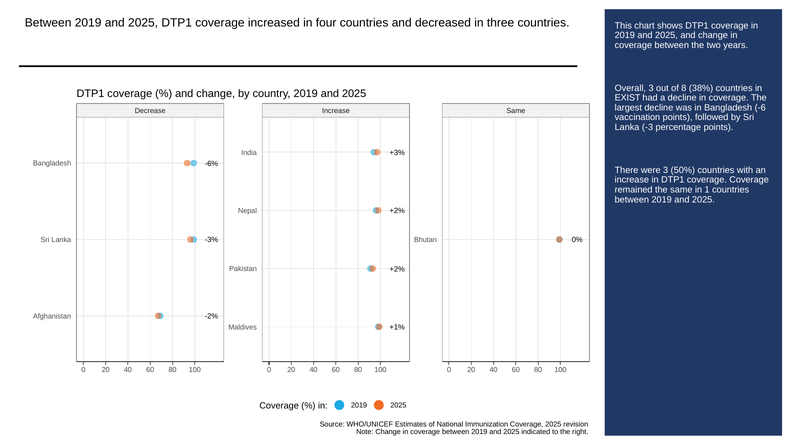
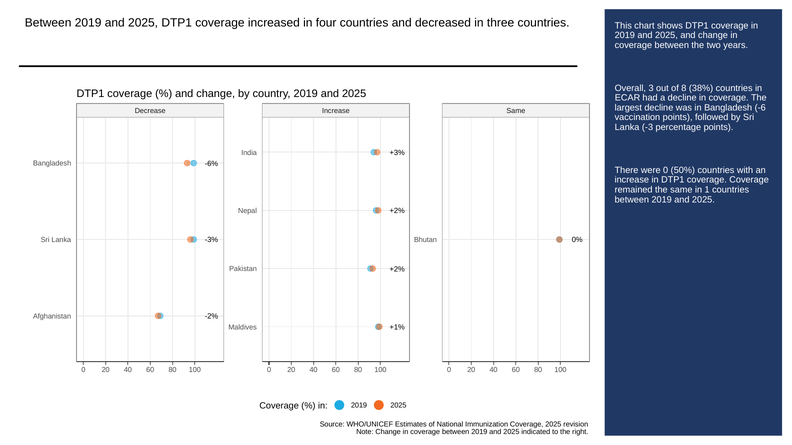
EXIST: EXIST -> ECAR
were 3: 3 -> 0
